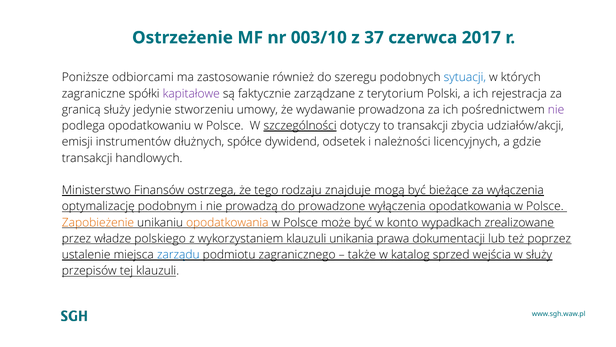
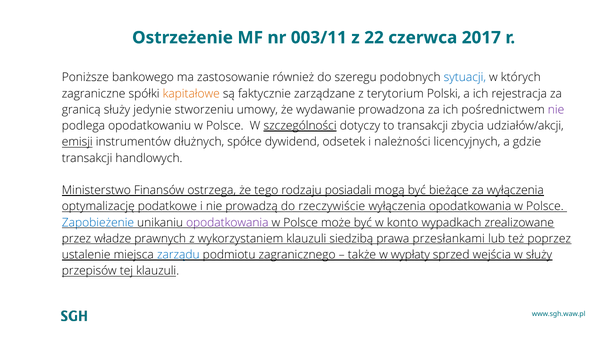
003/10: 003/10 -> 003/11
37: 37 -> 22
odbiorcami: odbiorcami -> bankowego
kapitałowe colour: purple -> orange
emisji underline: none -> present
znajduje: znajduje -> posiadali
podobnym: podobnym -> podatkowe
prowadzone: prowadzone -> rzeczywiście
Zapobieżenie colour: orange -> blue
opodatkowania at (227, 222) colour: orange -> purple
polskiego: polskiego -> prawnych
unikania: unikania -> siedzibą
dokumentacji: dokumentacji -> przesłankami
katalog: katalog -> wypłaty
